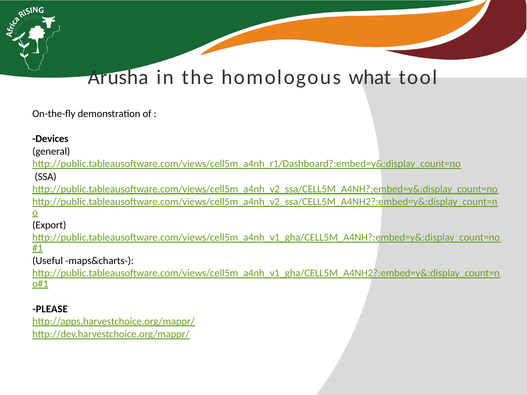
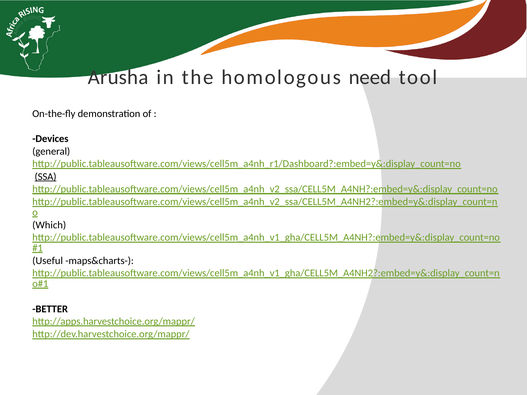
what: what -> need
SSA underline: none -> present
Export: Export -> Which
PLEASE: PLEASE -> BETTER
